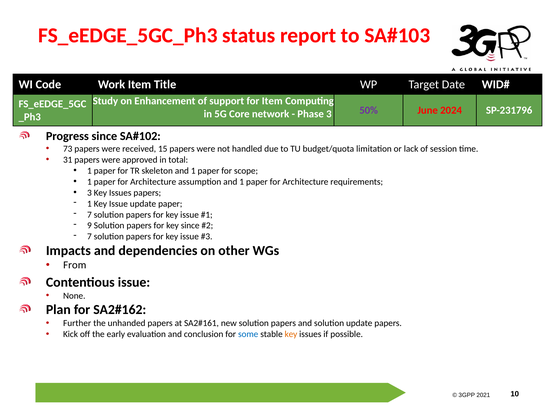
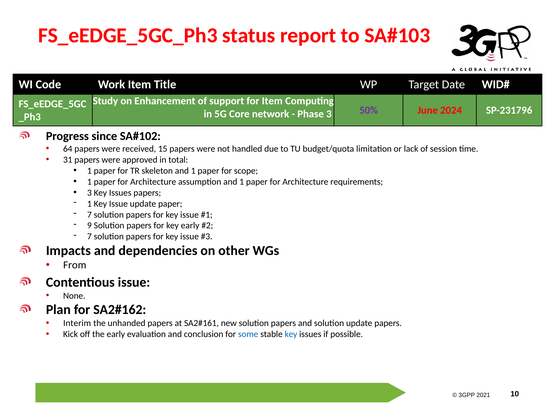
73: 73 -> 64
key since: since -> early
Further: Further -> Interim
key at (291, 334) colour: orange -> blue
